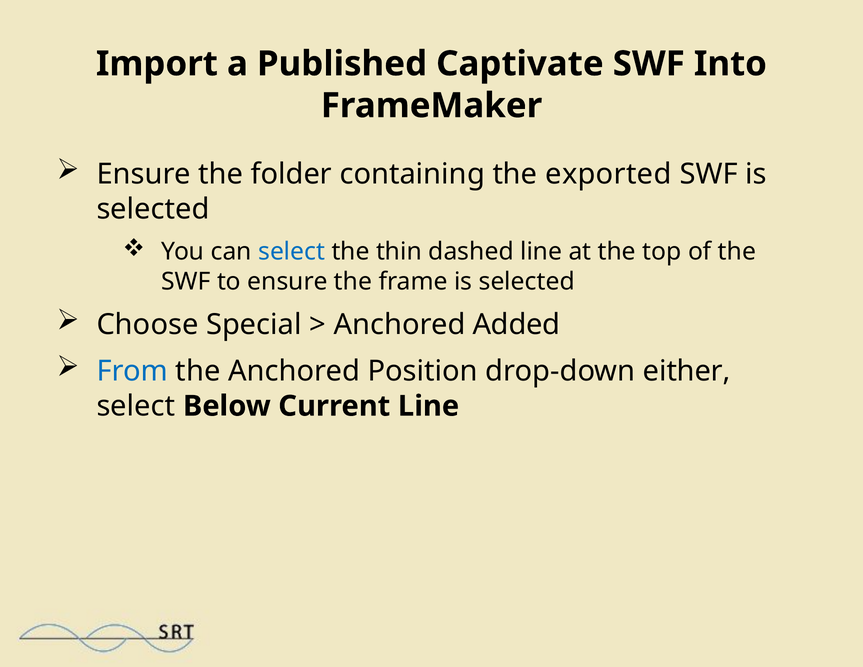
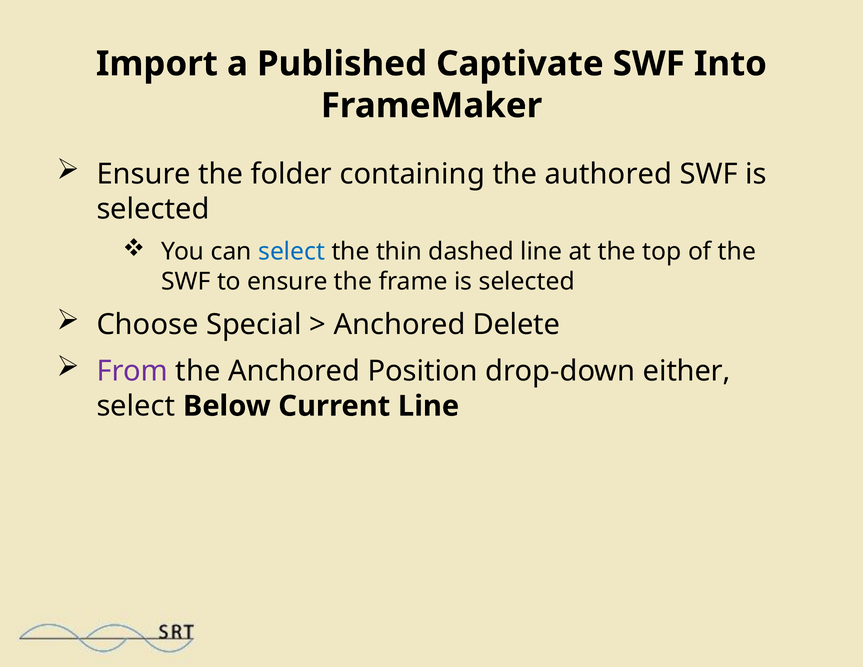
exported: exported -> authored
Added: Added -> Delete
From colour: blue -> purple
